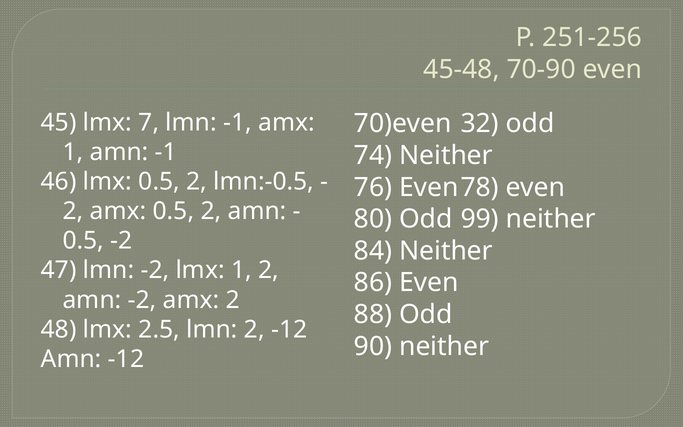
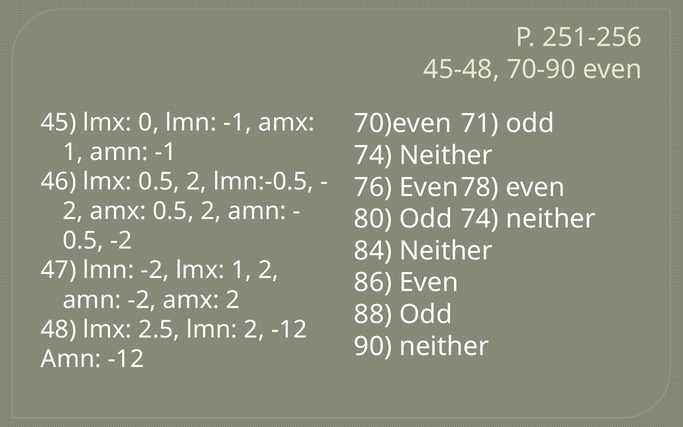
7: 7 -> 0
32: 32 -> 71
80 Odd 99: 99 -> 74
